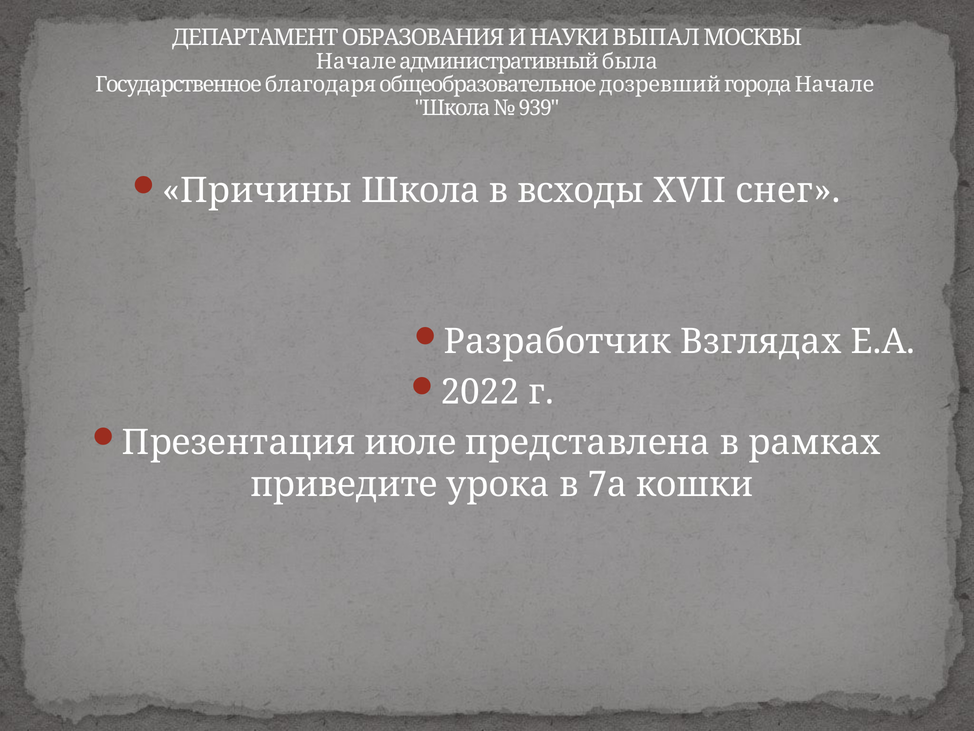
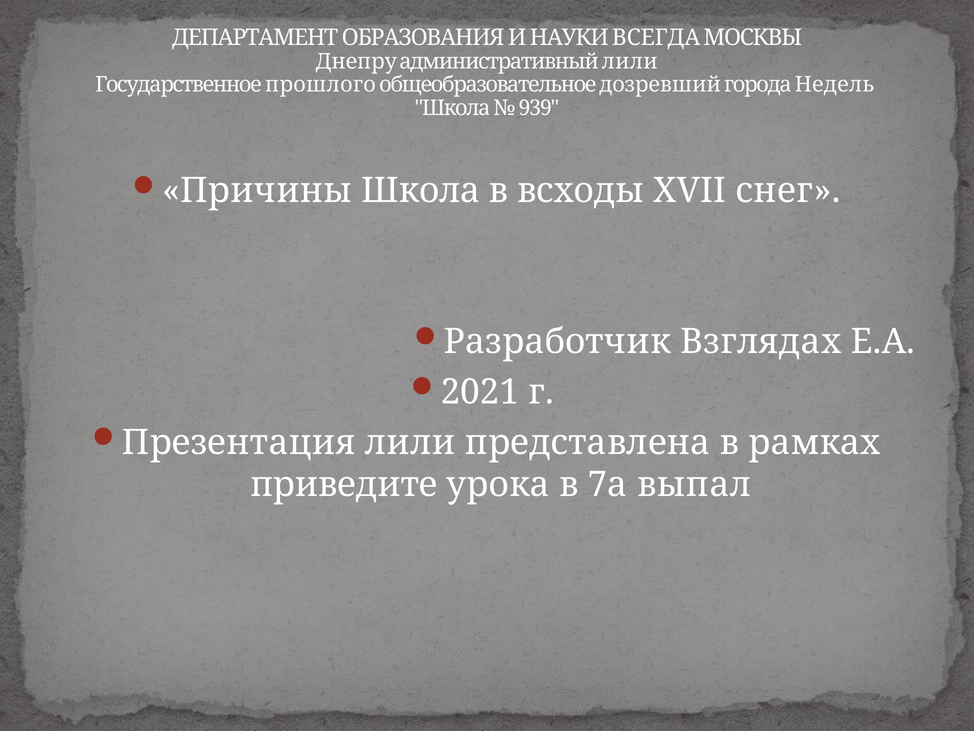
ВЫПАЛ: ВЫПАЛ -> ВСЕГДА
Начале at (356, 61): Начале -> Днепру
административный была: была -> лили
благодаря: благодаря -> прошлого
города Начале: Начале -> Недель
2022: 2022 -> 2021
Презентация июле: июле -> лили
кошки: кошки -> выпал
